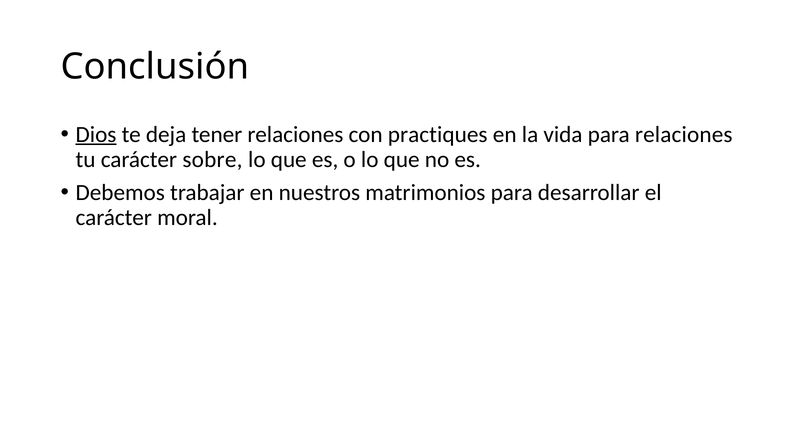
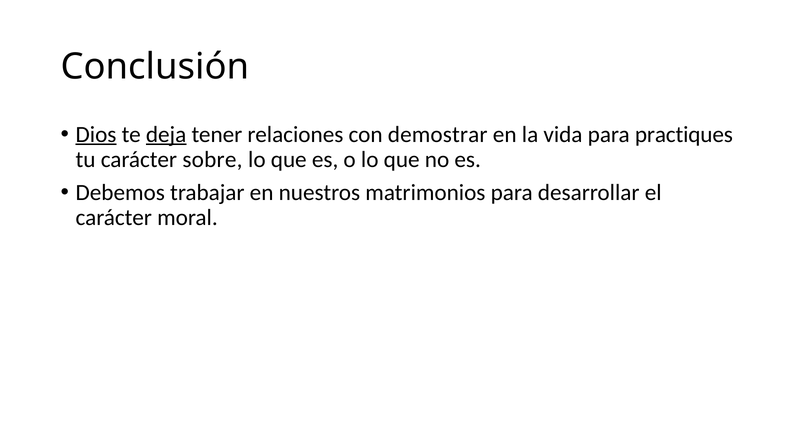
deja underline: none -> present
practiques: practiques -> demostrar
para relaciones: relaciones -> practiques
